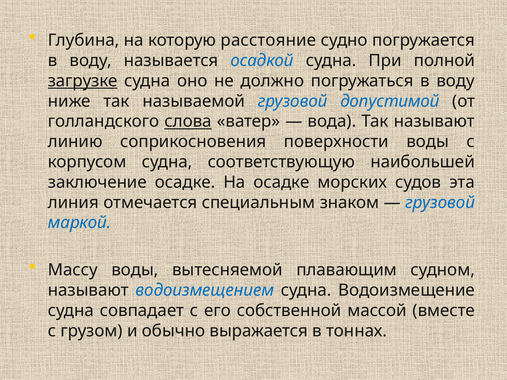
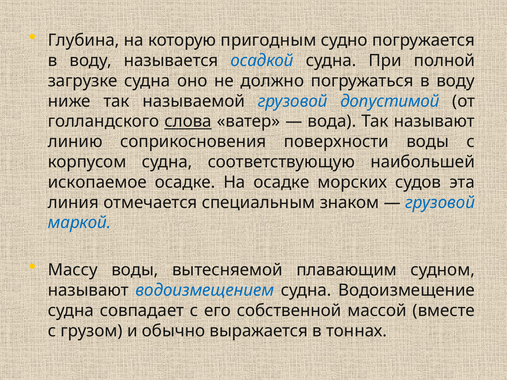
расстояние: расстояние -> пригодным
загрузке underline: present -> none
заключение: заключение -> ископаемое
